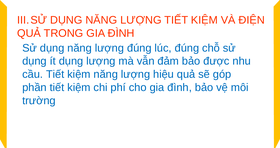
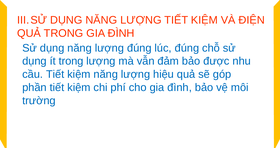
ít dụng: dụng -> trong
